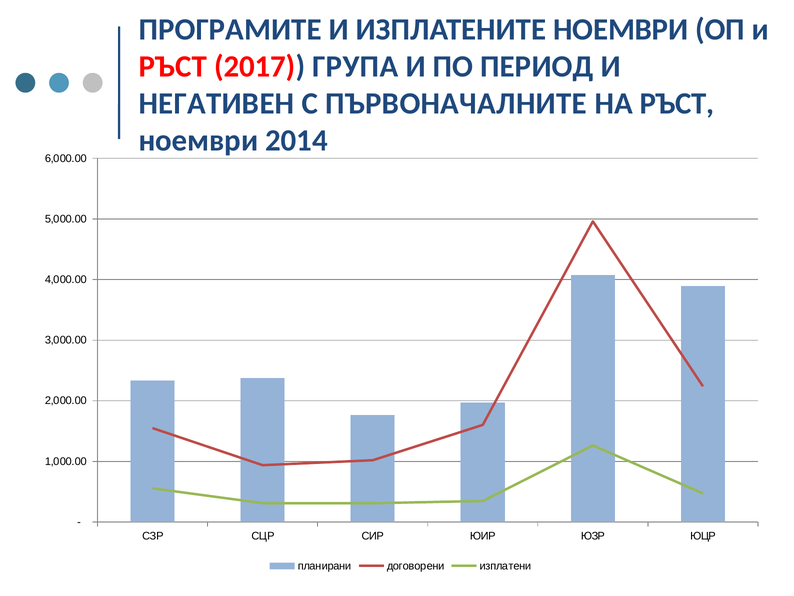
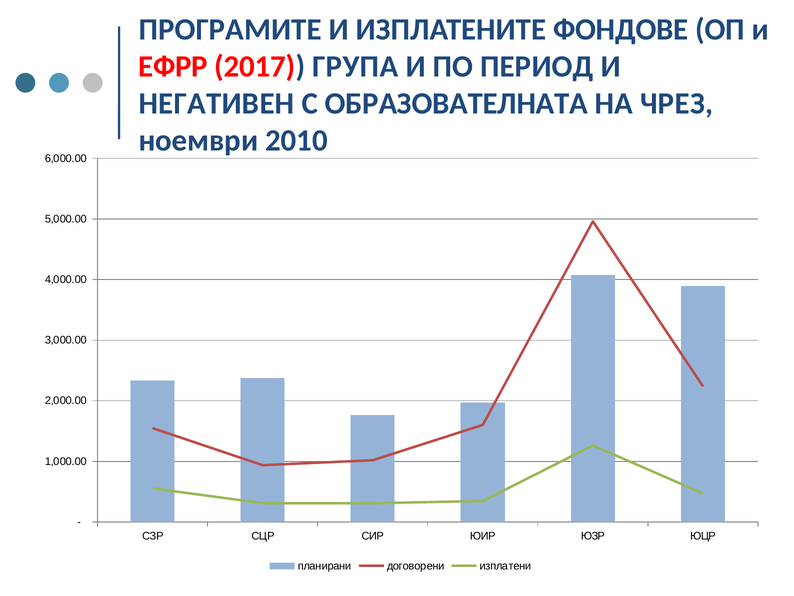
ИЗПЛАТЕНИТЕ НОЕМВРИ: НОЕМВРИ -> ФОНДОВЕ
РЪСТ at (173, 66): РЪСТ -> ЕФРР
ПЪРВОНАЧАЛНИТЕ: ПЪРВОНАЧАЛНИТЕ -> ОБРАЗОВАТЕЛНАТА
НА РЪСТ: РЪСТ -> ЧРЕЗ
2014: 2014 -> 2010
